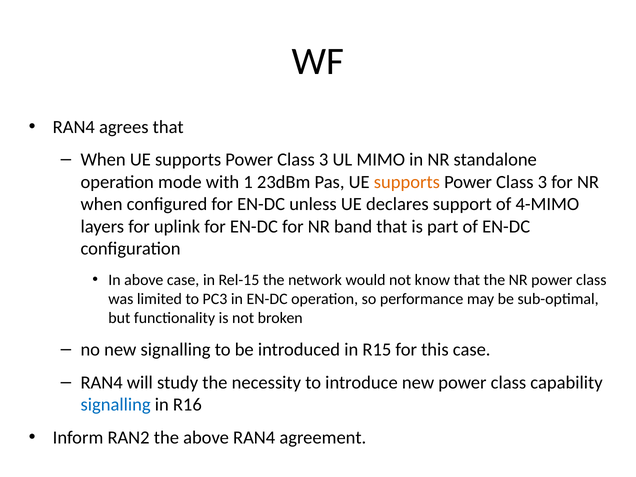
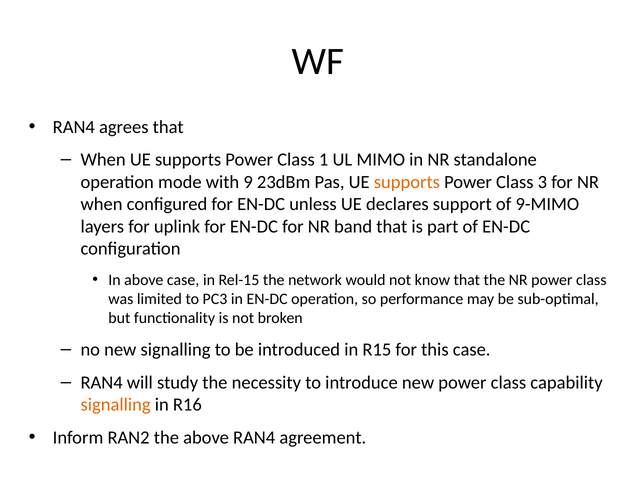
3 at (324, 160): 3 -> 1
1: 1 -> 9
4-MIMO: 4-MIMO -> 9-MIMO
signalling at (116, 405) colour: blue -> orange
